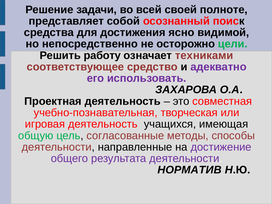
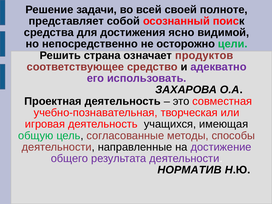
работу: работу -> страна
техниками: техниками -> продуктов
